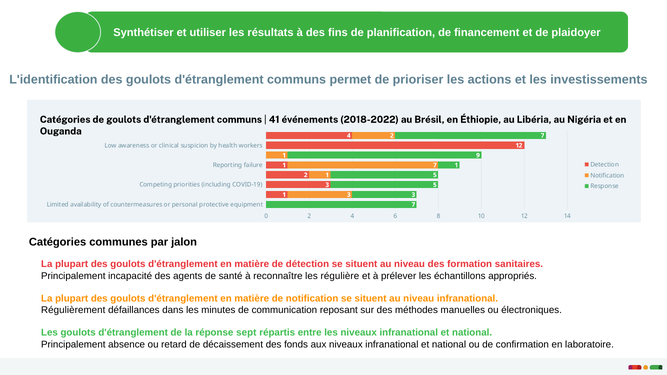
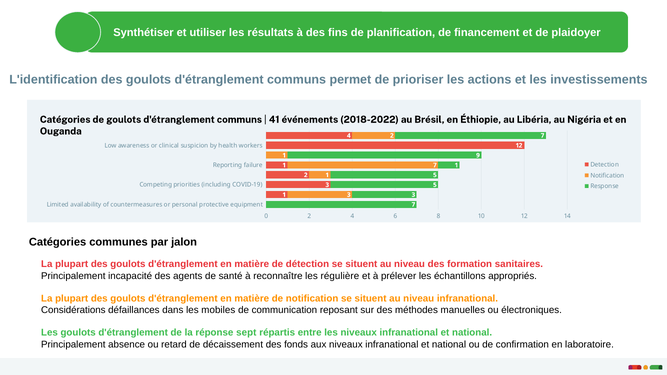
Régulièrement: Régulièrement -> Considérations
minutes: minutes -> mobiles
